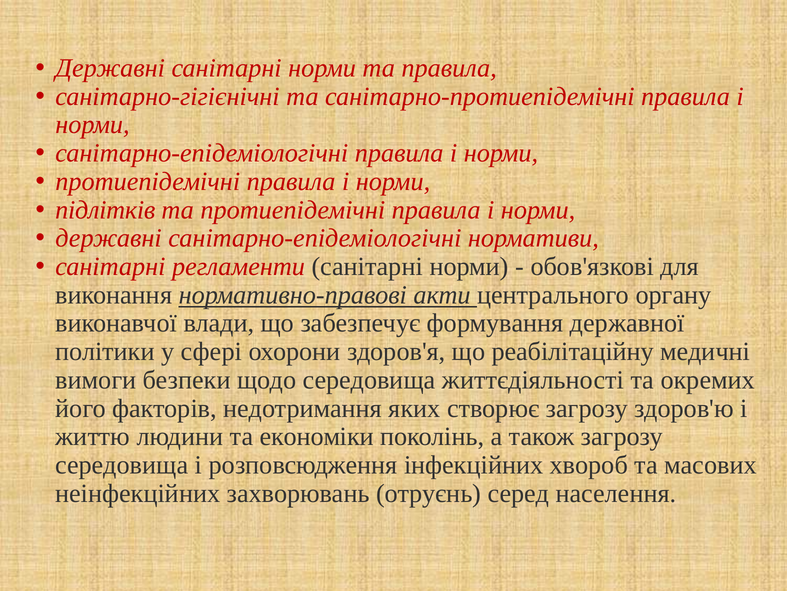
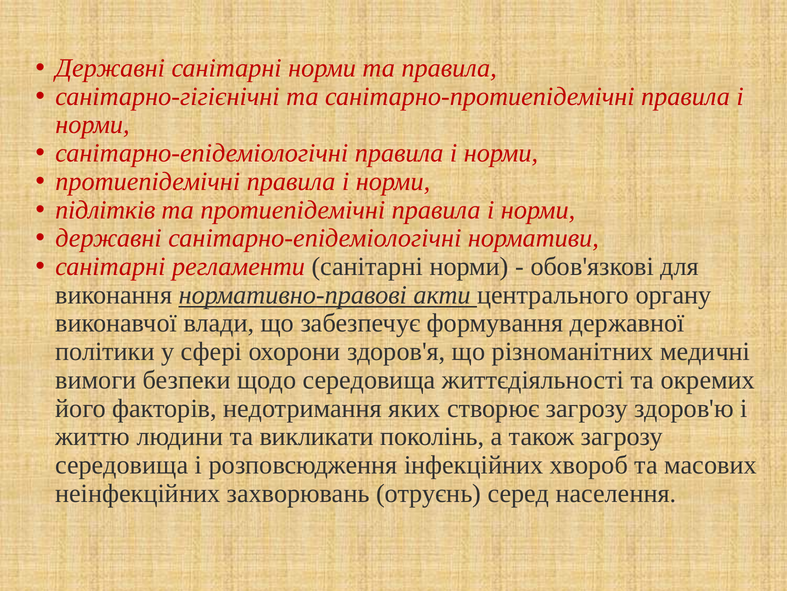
реабілітаційну: реабілітаційну -> різноманітних
економіки: економіки -> викликати
